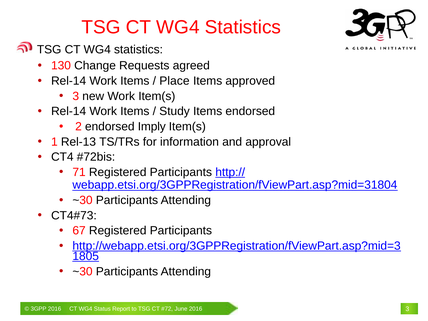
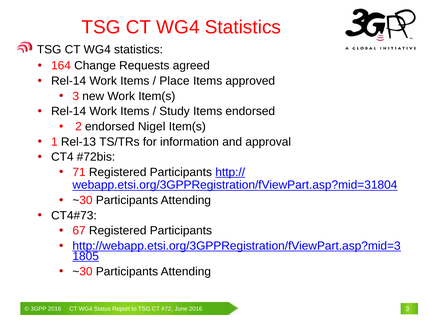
130: 130 -> 164
Imply: Imply -> Nigel
